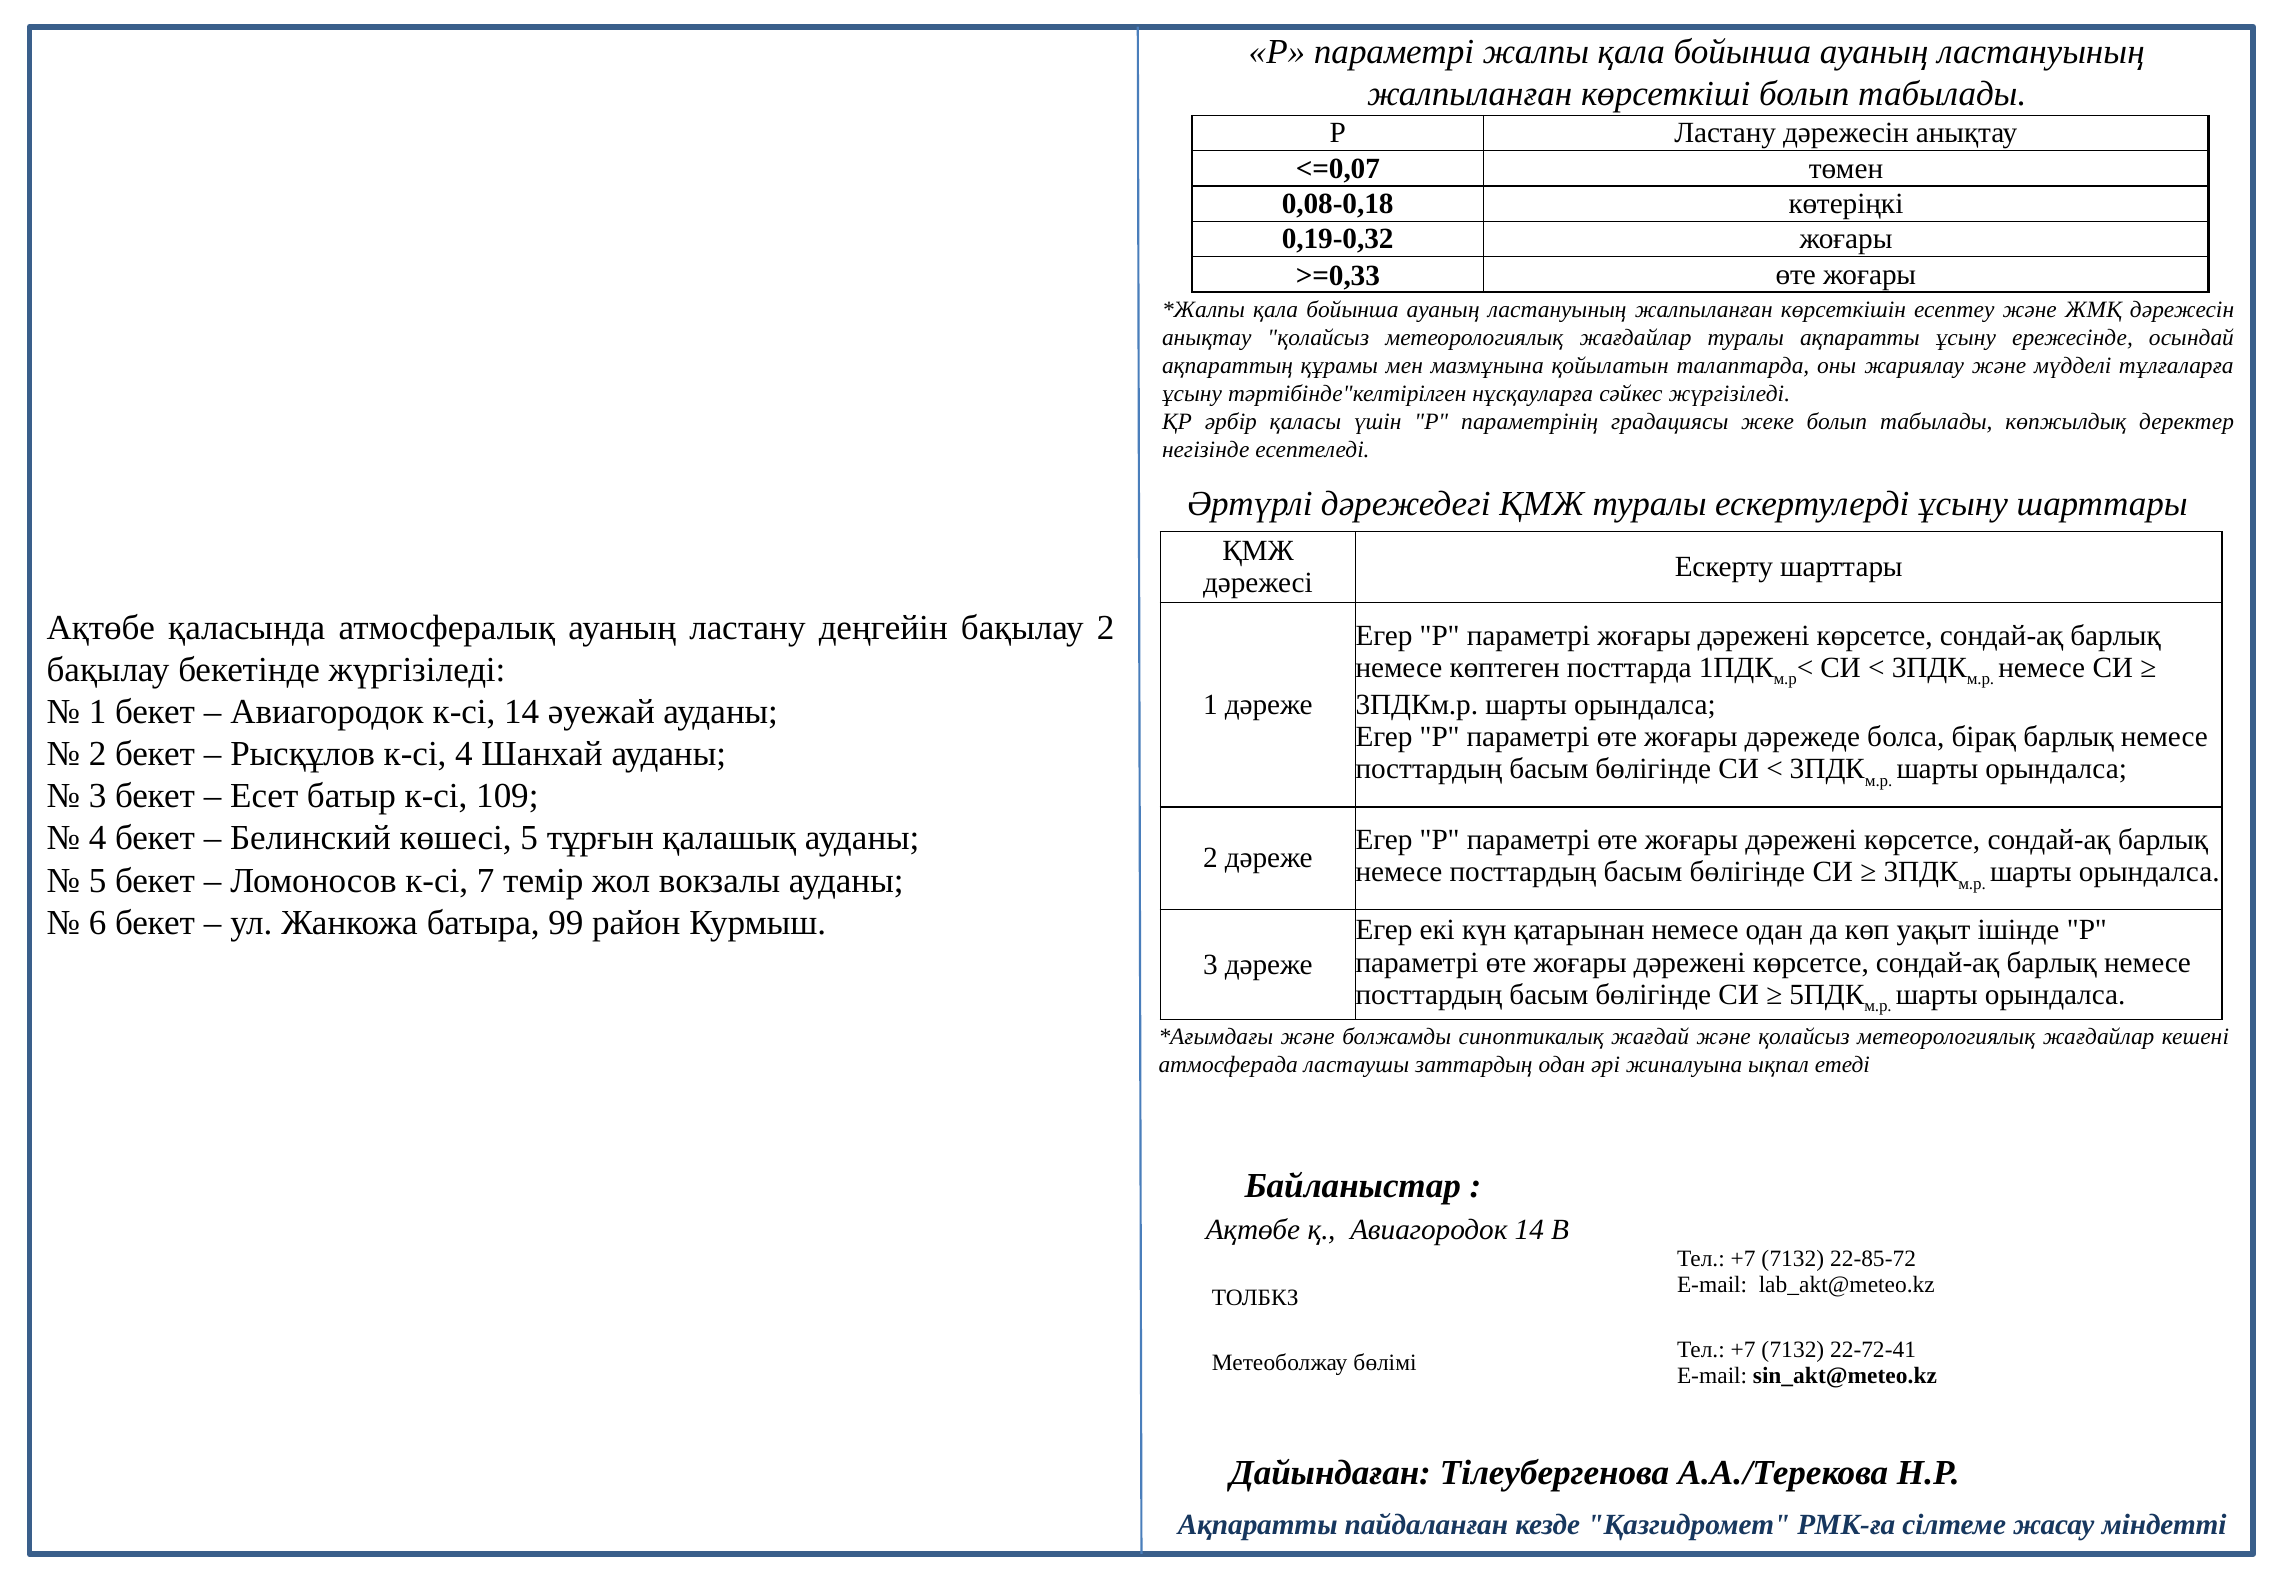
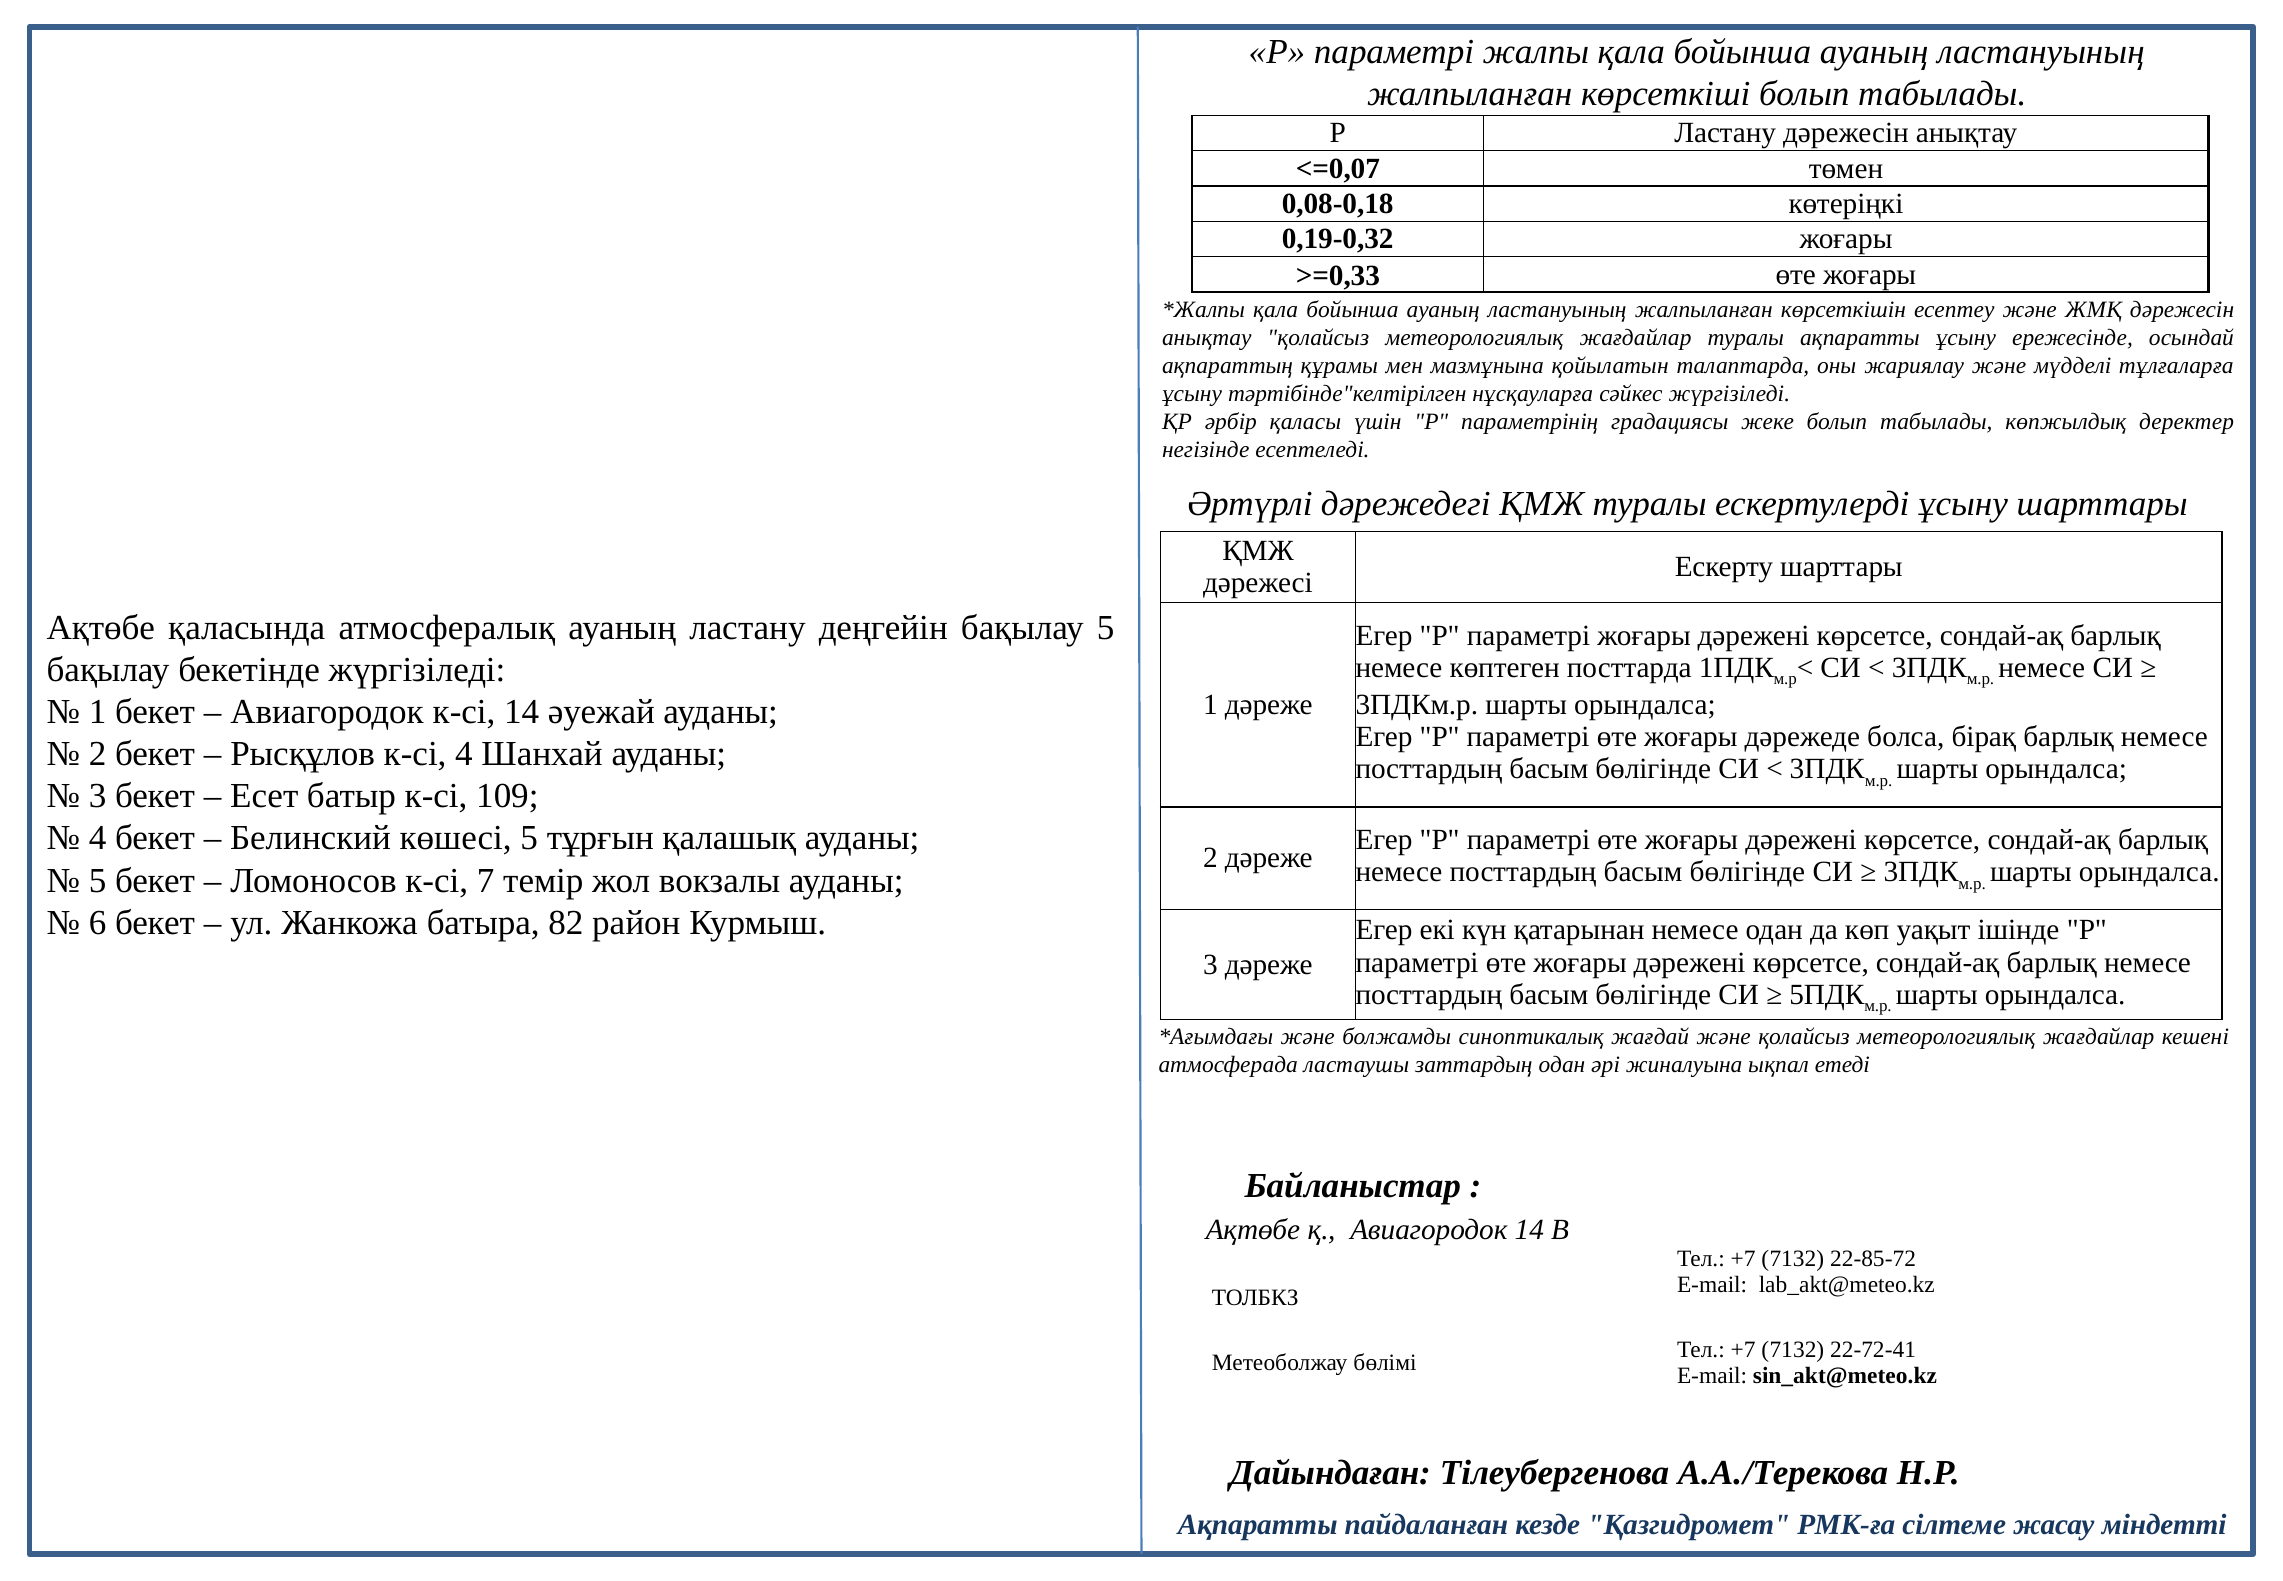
бақылау 2: 2 -> 5
99: 99 -> 82
